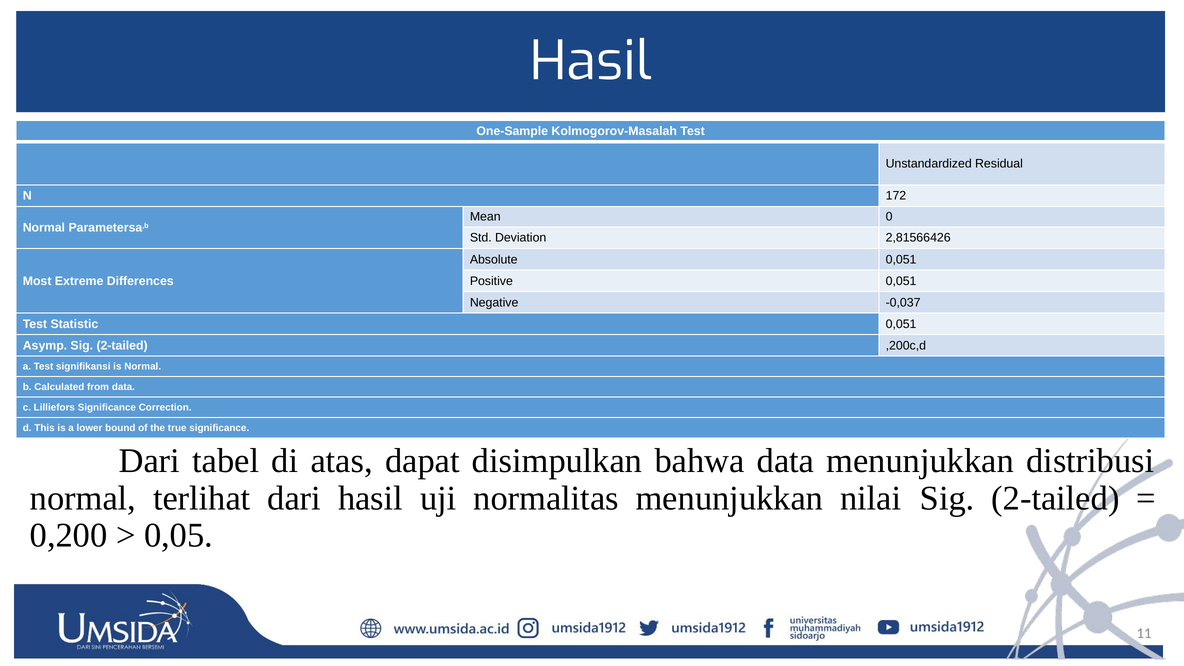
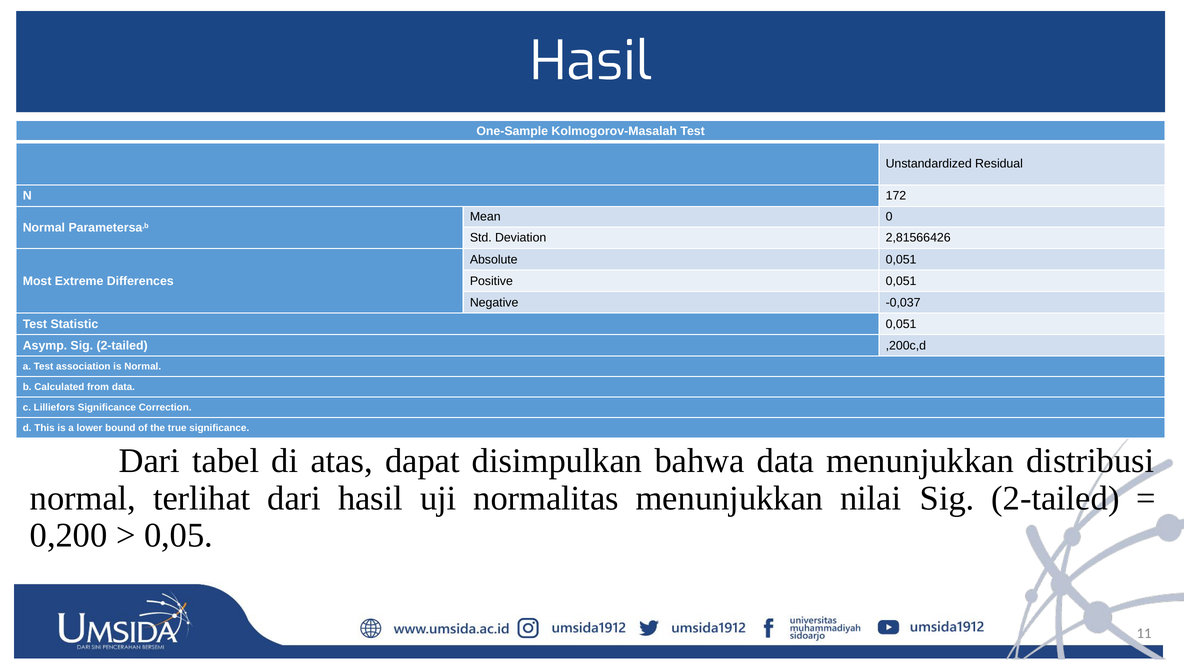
signifikansi: signifikansi -> association
